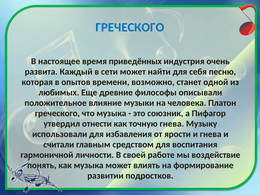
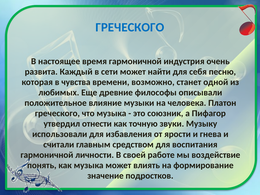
время приведённых: приведённых -> гармоничной
опытов: опытов -> чувства
точную гнева: гнева -> звуки
развитии: развитии -> значение
